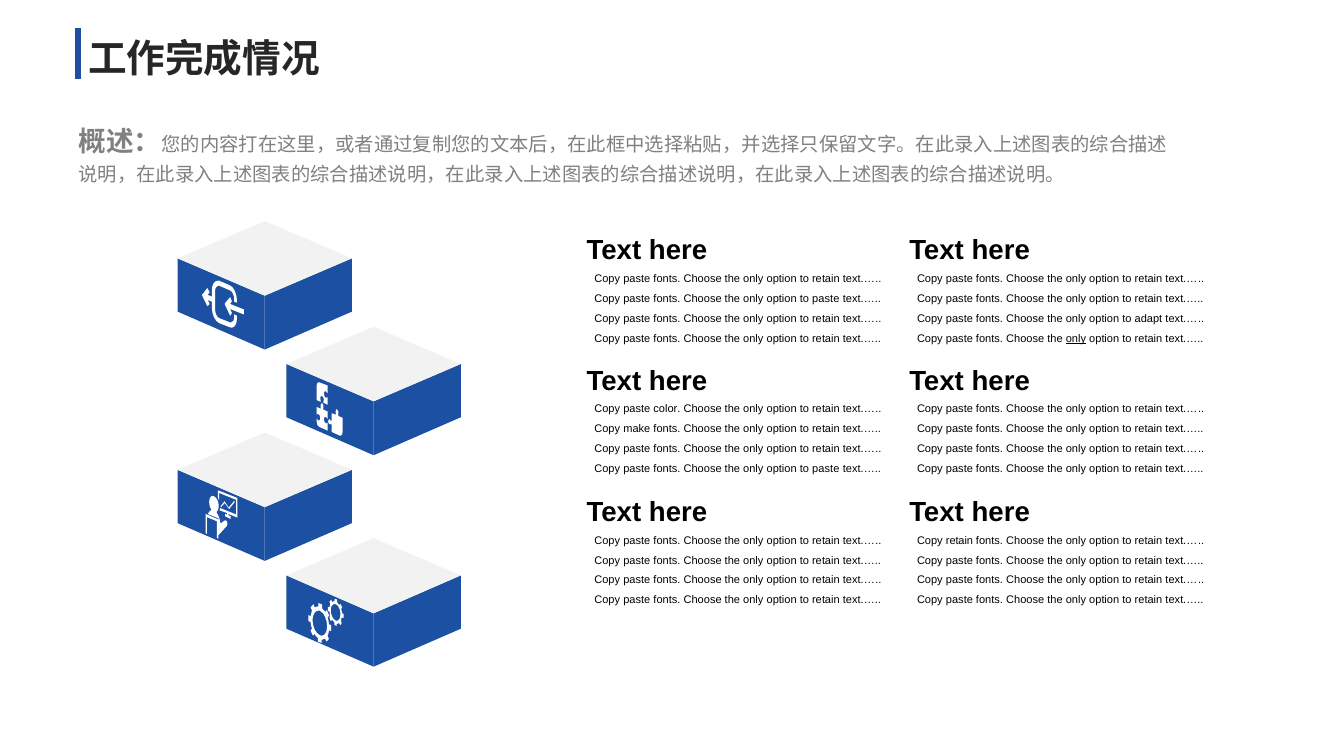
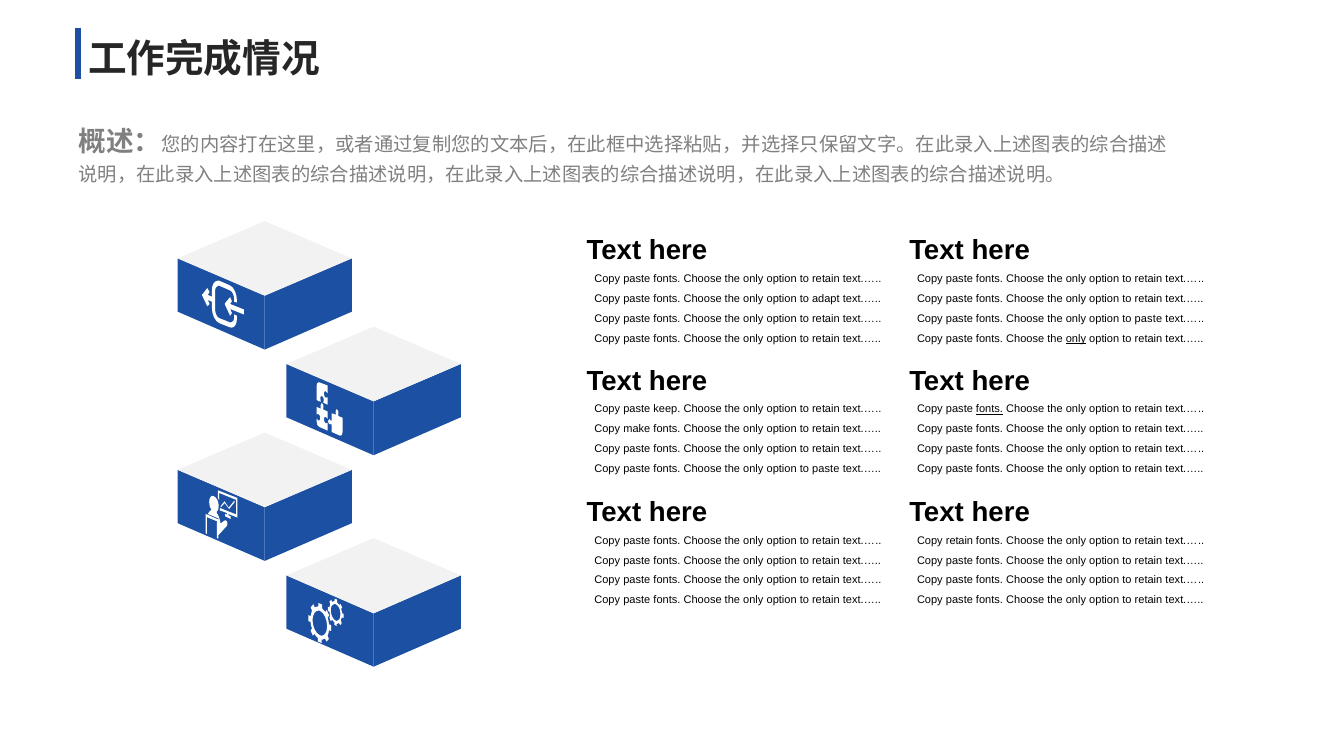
paste at (826, 299): paste -> adapt
adapt at (1148, 318): adapt -> paste
color: color -> keep
fonts at (989, 409) underline: none -> present
